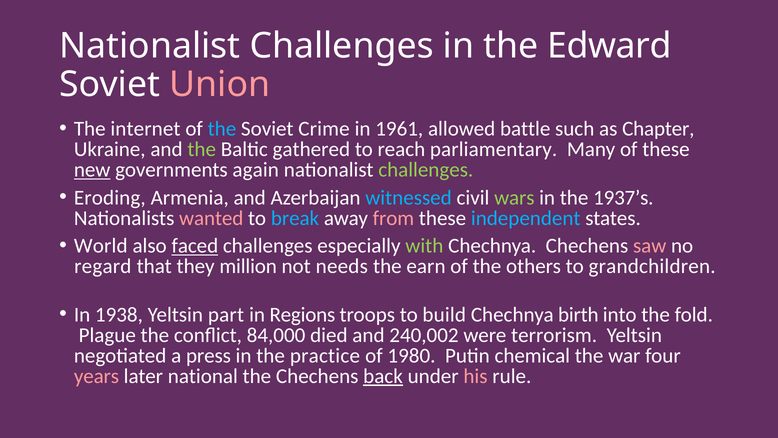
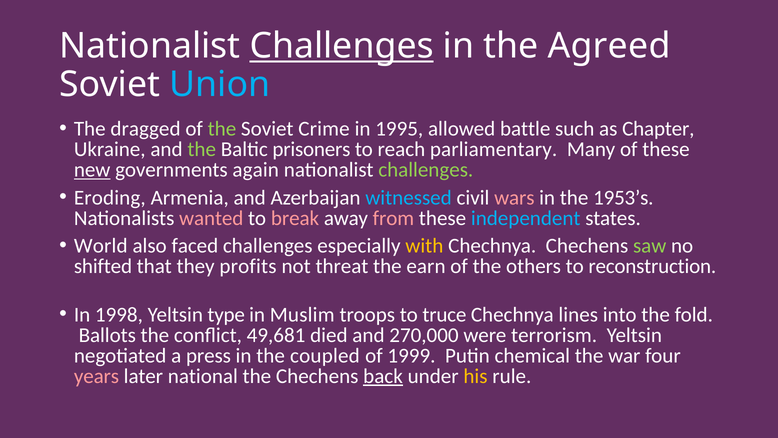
Challenges at (342, 46) underline: none -> present
Edward: Edward -> Agreed
Union colour: pink -> light blue
internet: internet -> dragged
the at (222, 129) colour: light blue -> light green
1961: 1961 -> 1995
gathered: gathered -> prisoners
wars colour: light green -> pink
1937’s: 1937’s -> 1953’s
break colour: light blue -> pink
faced underline: present -> none
with colour: light green -> yellow
saw colour: pink -> light green
regard: regard -> shifted
million: million -> profits
needs: needs -> threat
grandchildren: grandchildren -> reconstruction
1938: 1938 -> 1998
part: part -> type
Regions: Regions -> Muslim
build: build -> truce
birth: birth -> lines
Plague: Plague -> Ballots
84,000: 84,000 -> 49,681
240,002: 240,002 -> 270,000
practice: practice -> coupled
1980: 1980 -> 1999
his colour: pink -> yellow
